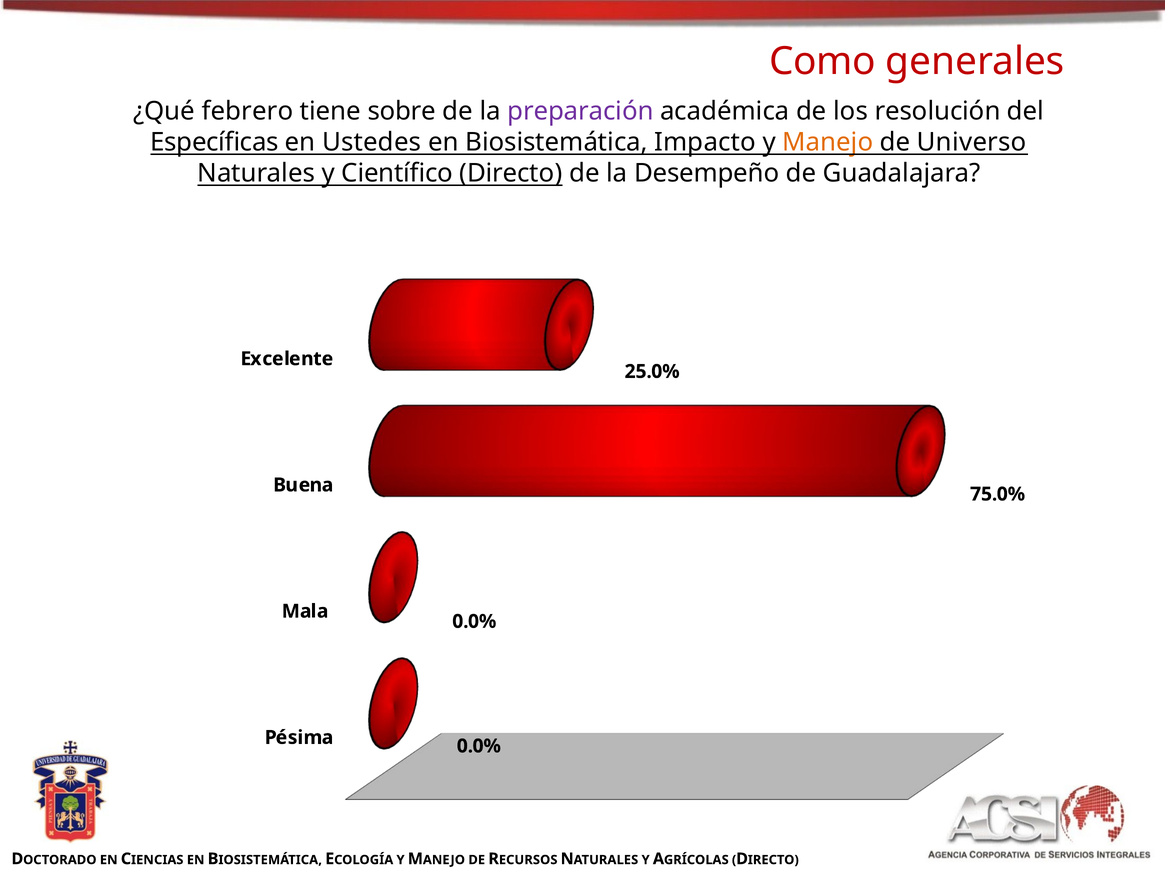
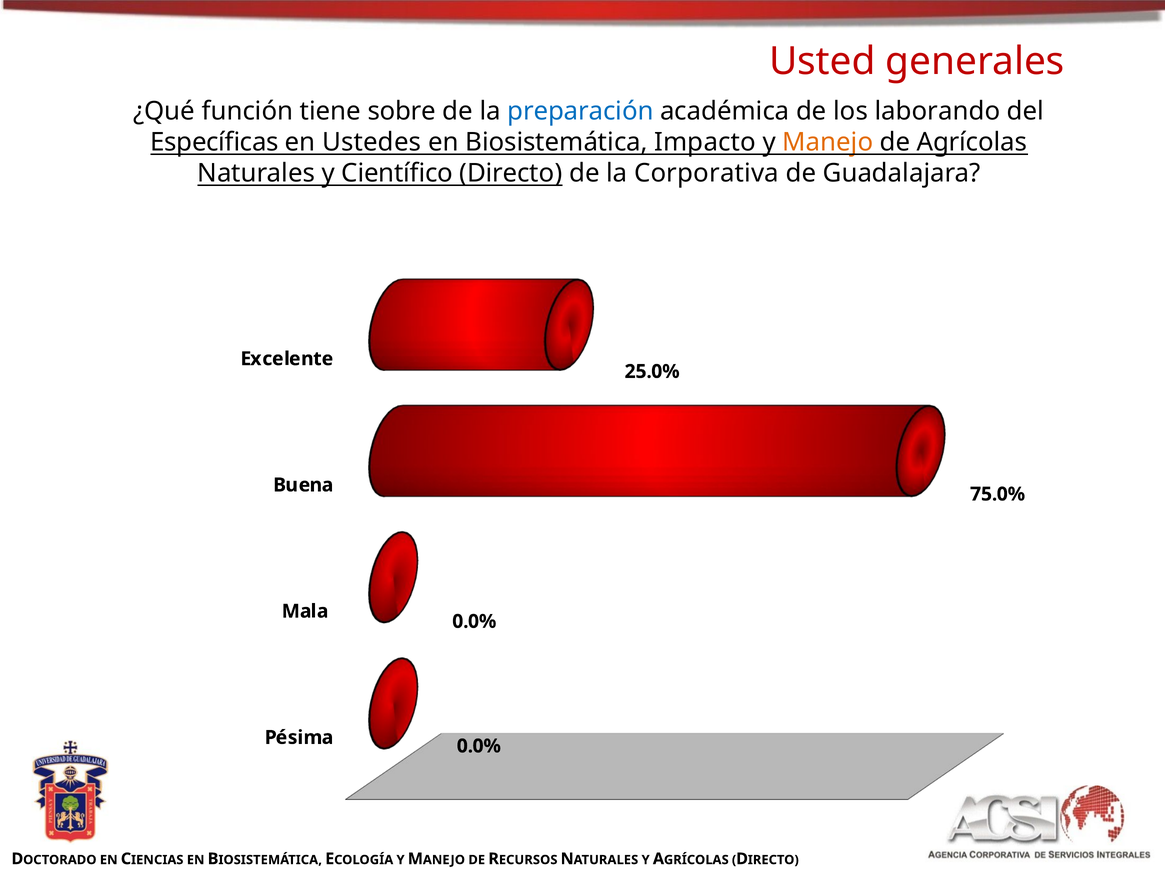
Como: Como -> Usted
febrero: febrero -> función
preparación colour: purple -> blue
resolución: resolución -> laborando
de Universo: Universo -> Agrícolas
Desempeño: Desempeño -> Corporativa
